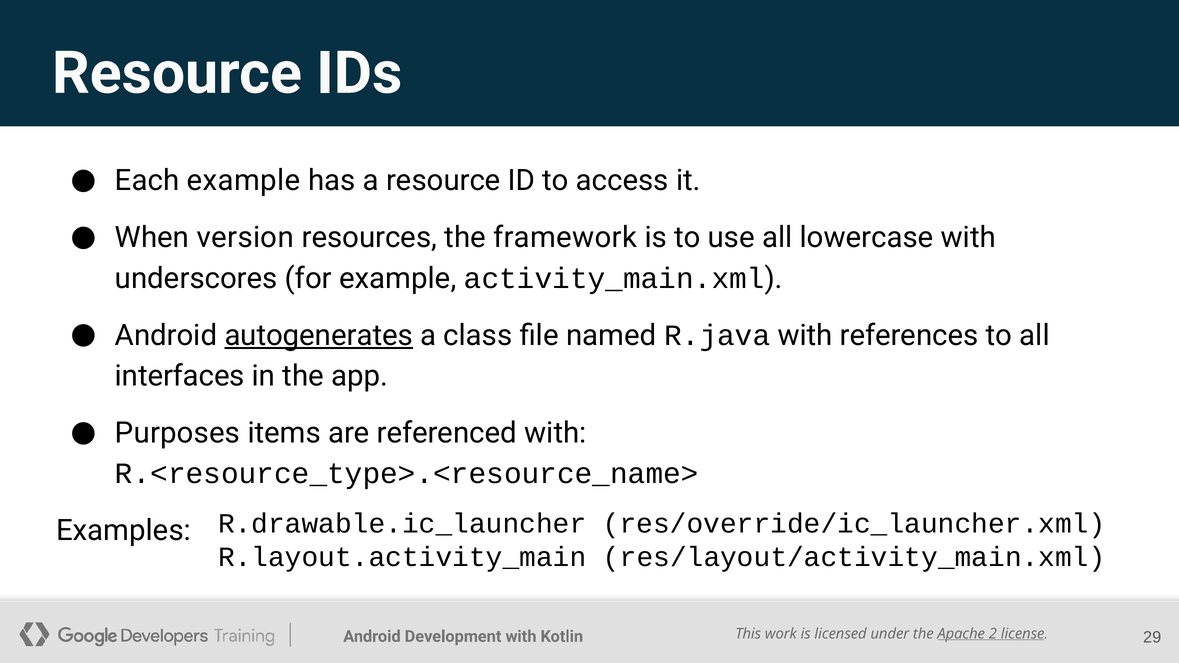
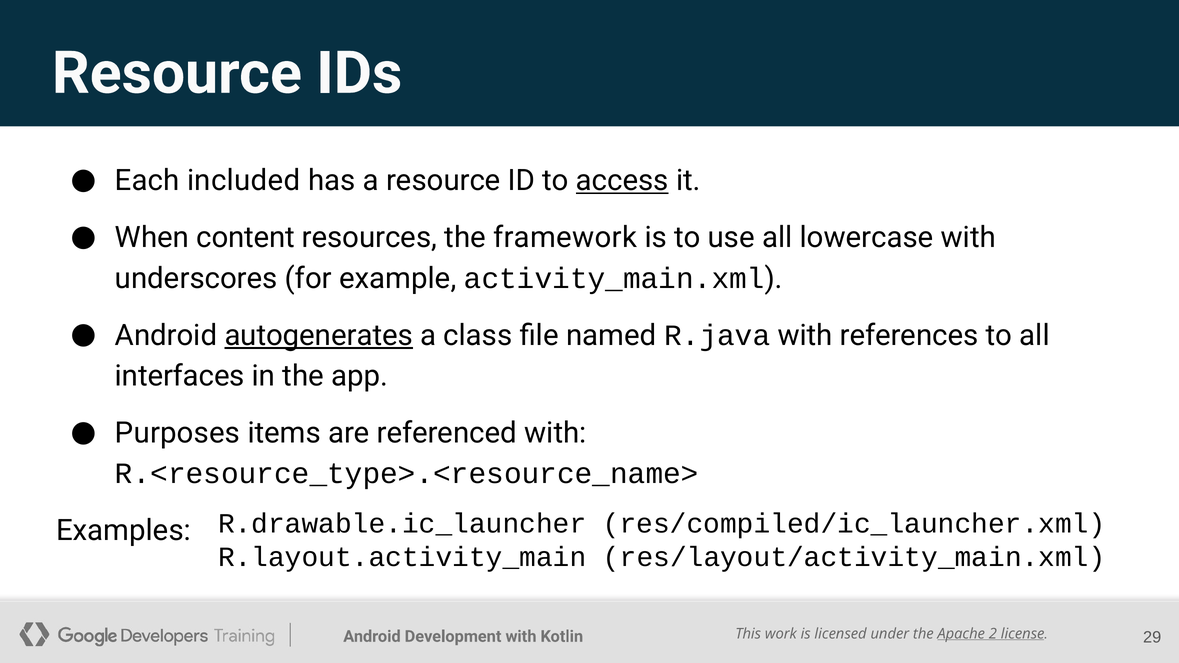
Each example: example -> included
access underline: none -> present
version: version -> content
res/override/ic_launcher.xml: res/override/ic_launcher.xml -> res/compiled/ic_launcher.xml
